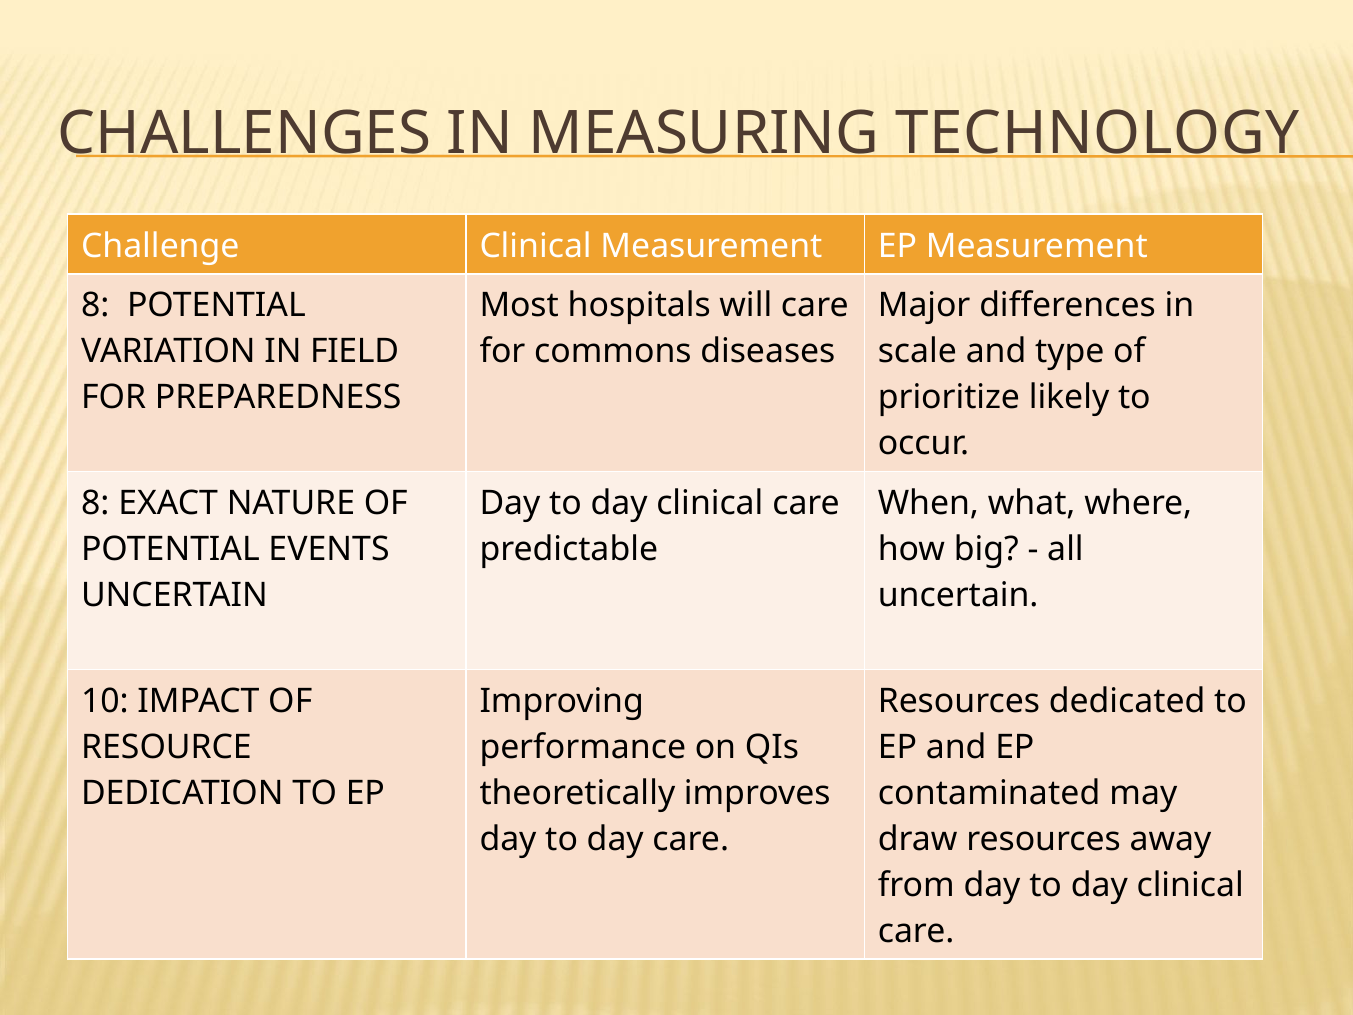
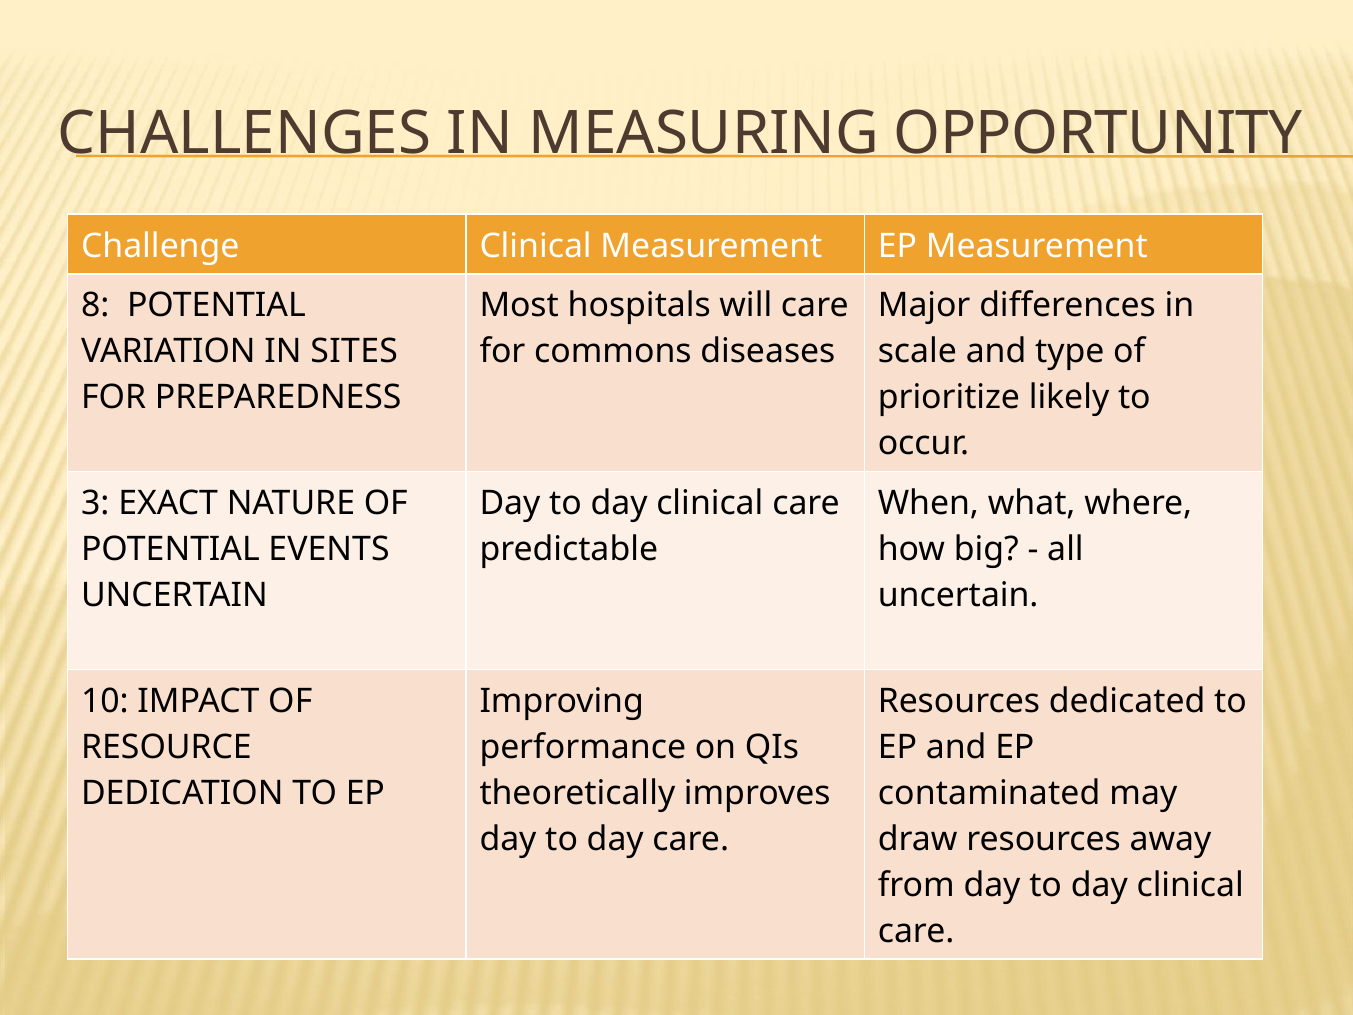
TECHNOLOGY: TECHNOLOGY -> OPPORTUNITY
FIELD: FIELD -> SITES
8 at (95, 503): 8 -> 3
